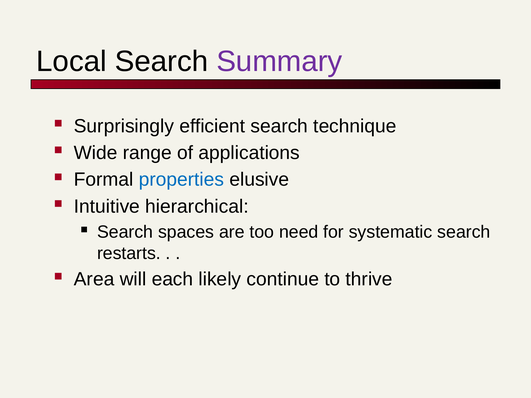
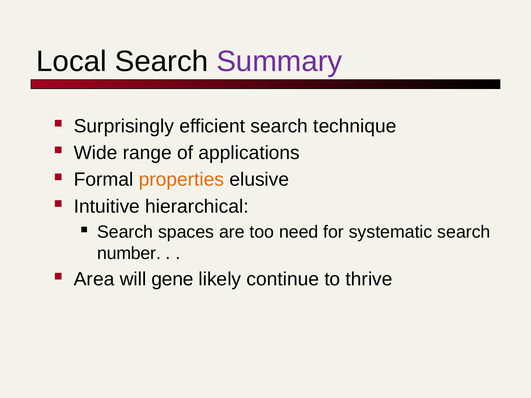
properties colour: blue -> orange
restarts: restarts -> number
each: each -> gene
